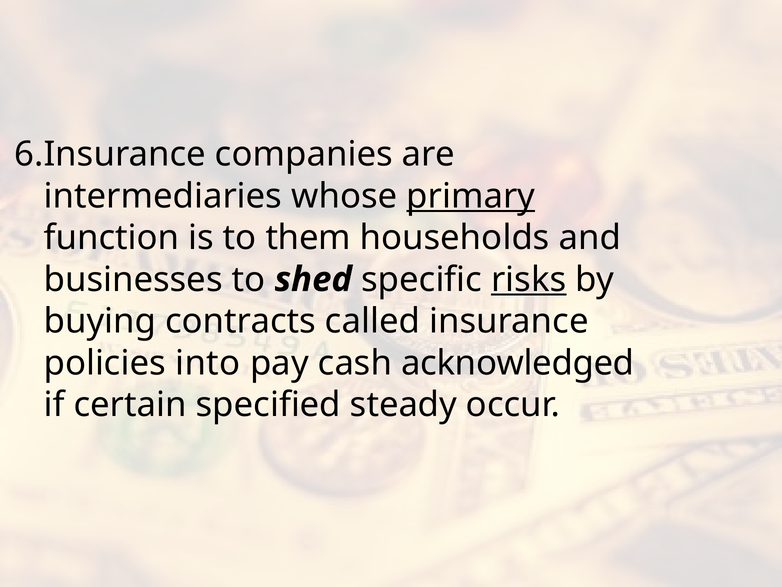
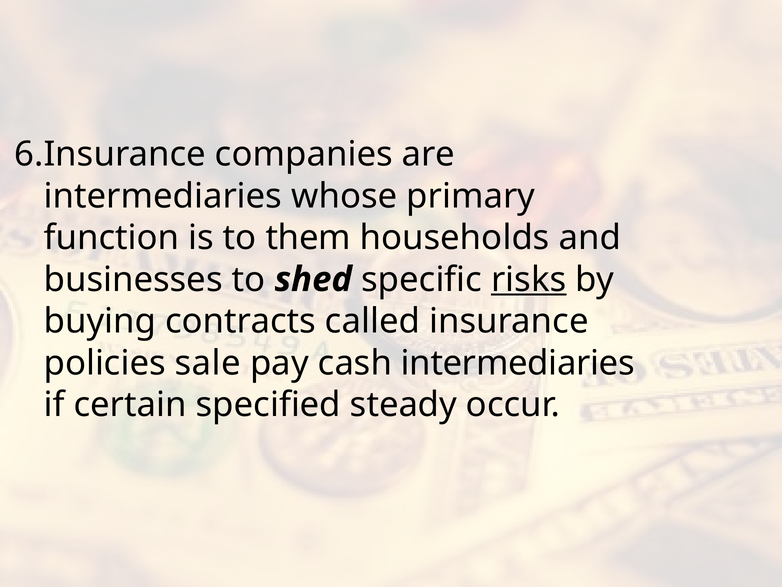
primary underline: present -> none
into: into -> sale
cash acknowledged: acknowledged -> intermediaries
